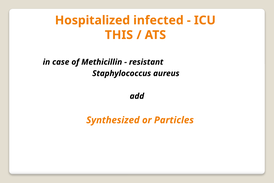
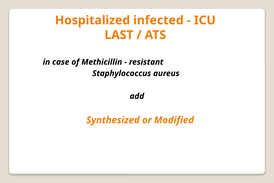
THIS: THIS -> LAST
Particles: Particles -> Modified
